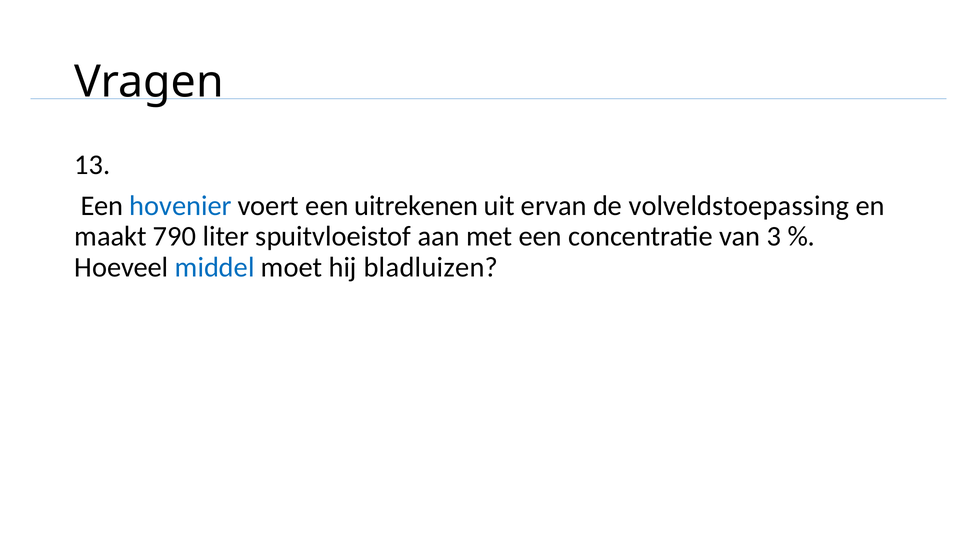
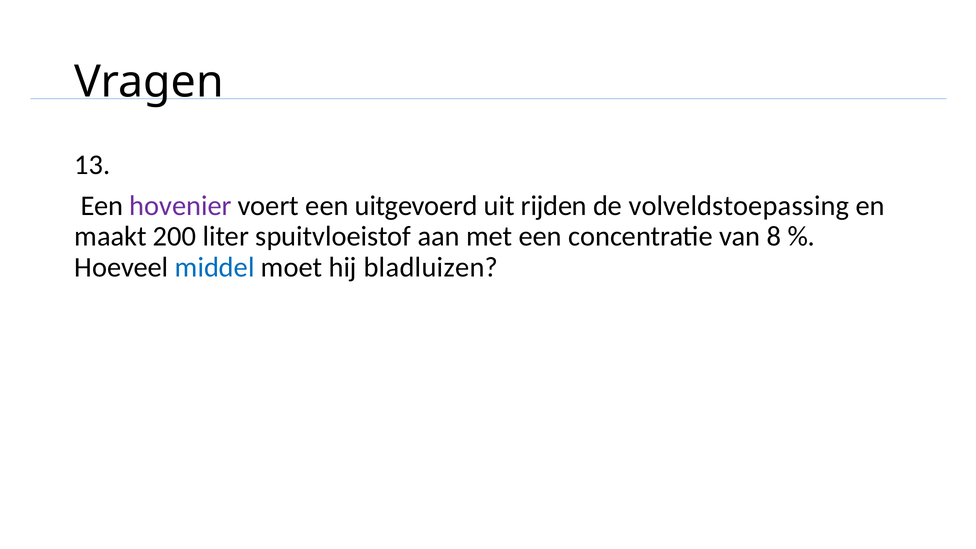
hovenier colour: blue -> purple
uitrekenen: uitrekenen -> uitgevoerd
ervan: ervan -> rijden
790: 790 -> 200
3: 3 -> 8
